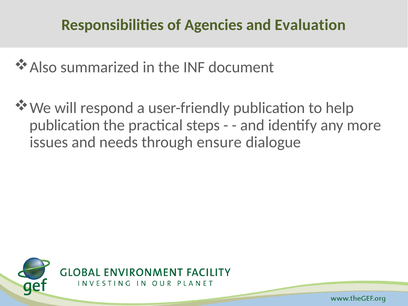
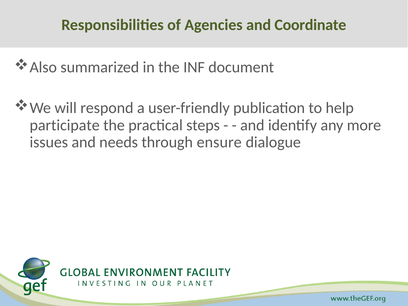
Evaluation: Evaluation -> Coordinate
publication at (65, 125): publication -> participate
